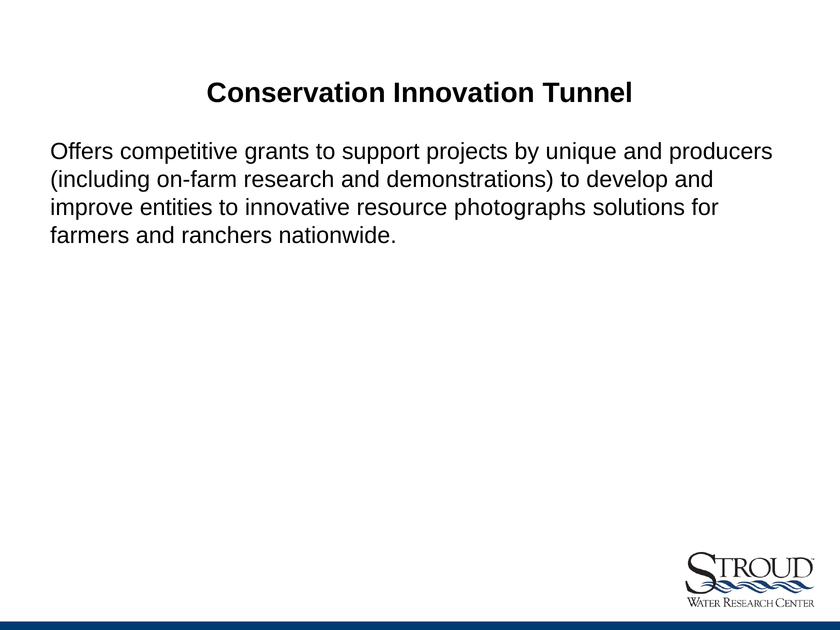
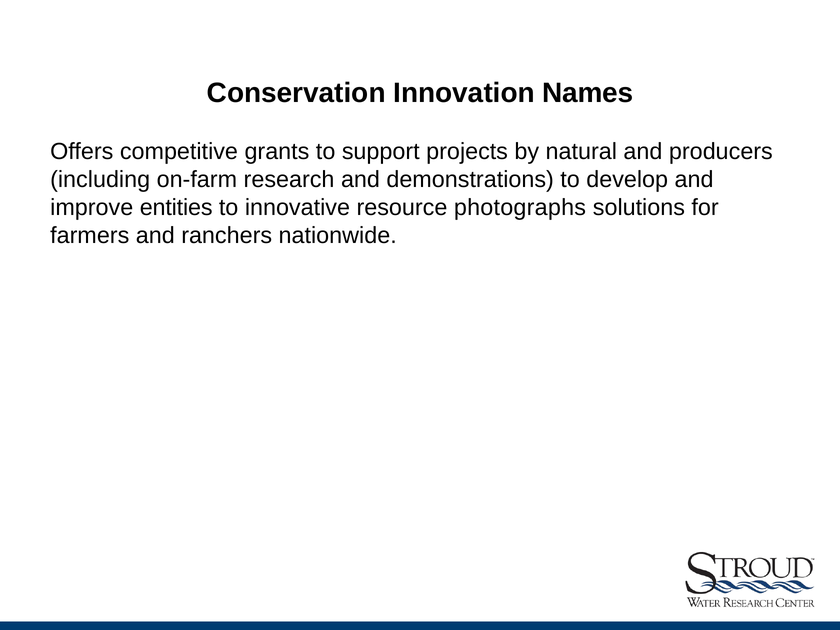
Tunnel: Tunnel -> Names
unique: unique -> natural
